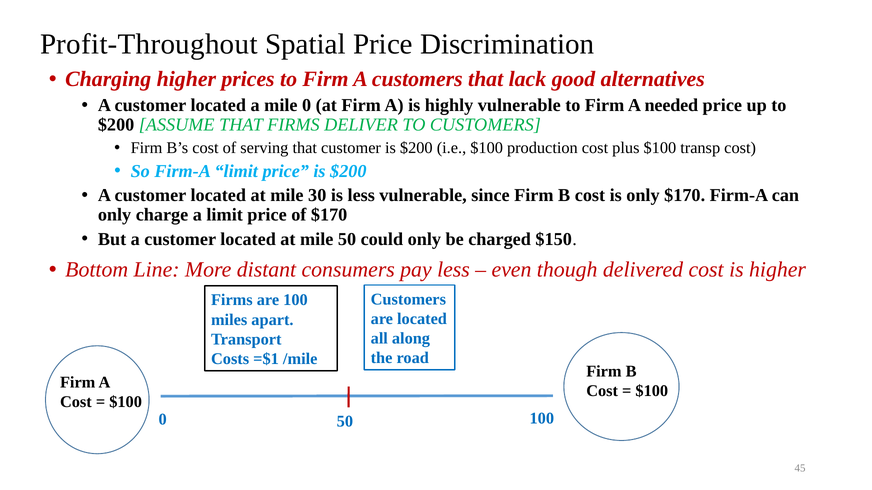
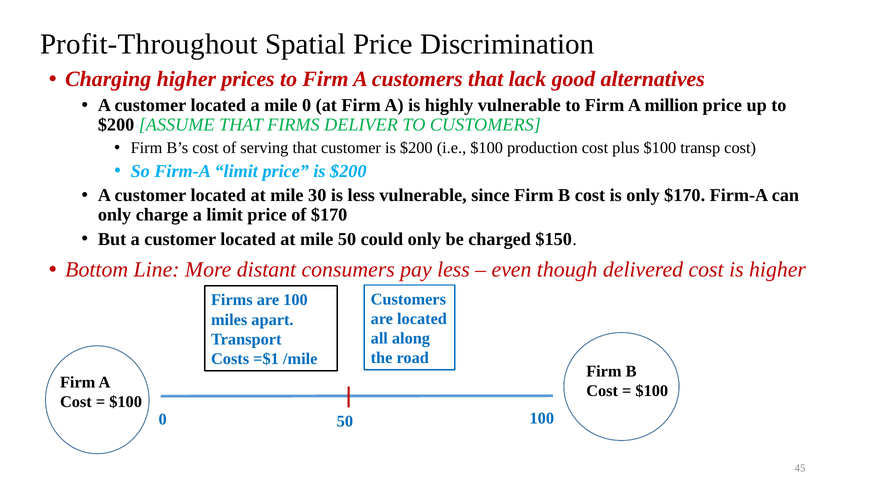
needed: needed -> million
